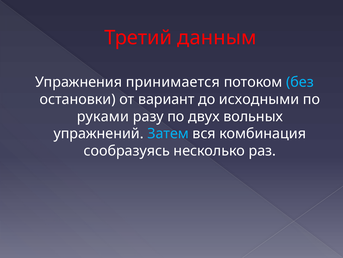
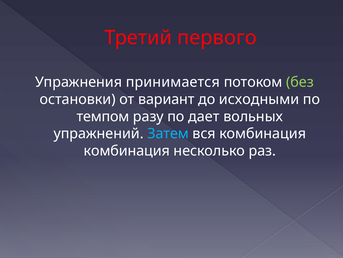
данным: данным -> первого
без colour: light blue -> light green
руками: руками -> темпом
двух: двух -> дает
сообразуясь at (127, 150): сообразуясь -> комбинация
